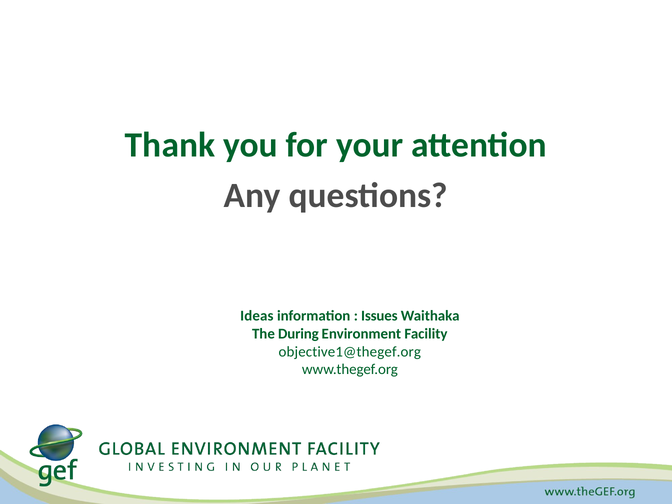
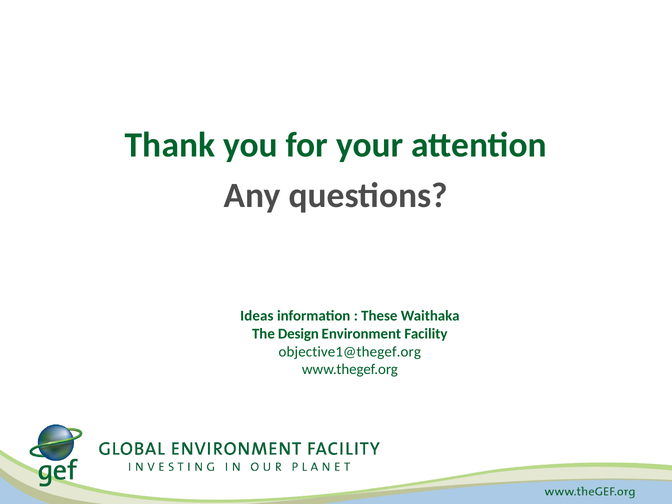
Issues: Issues -> These
During: During -> Design
